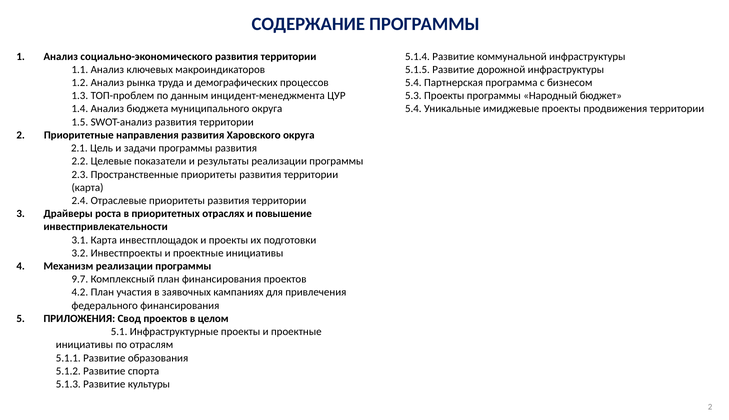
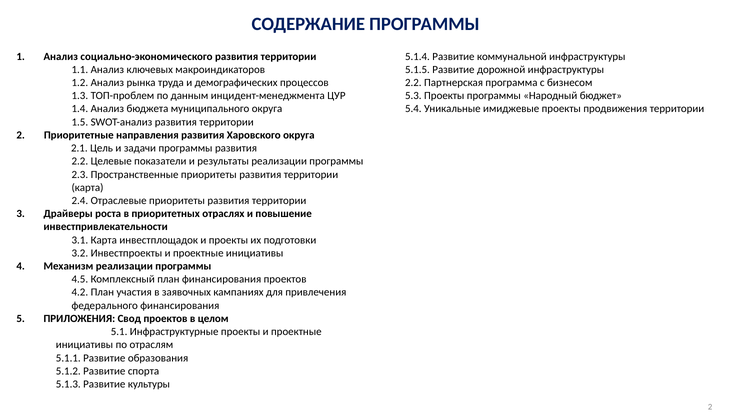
5.4 at (413, 83): 5.4 -> 2.2
9.7: 9.7 -> 4.5
